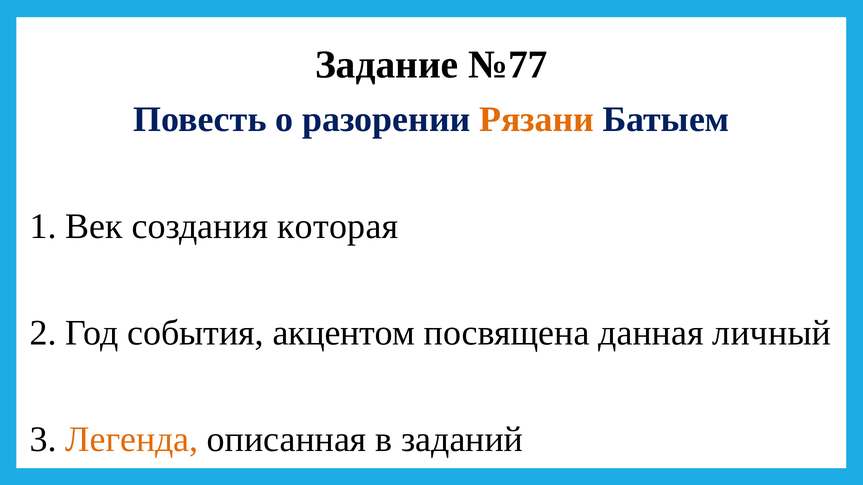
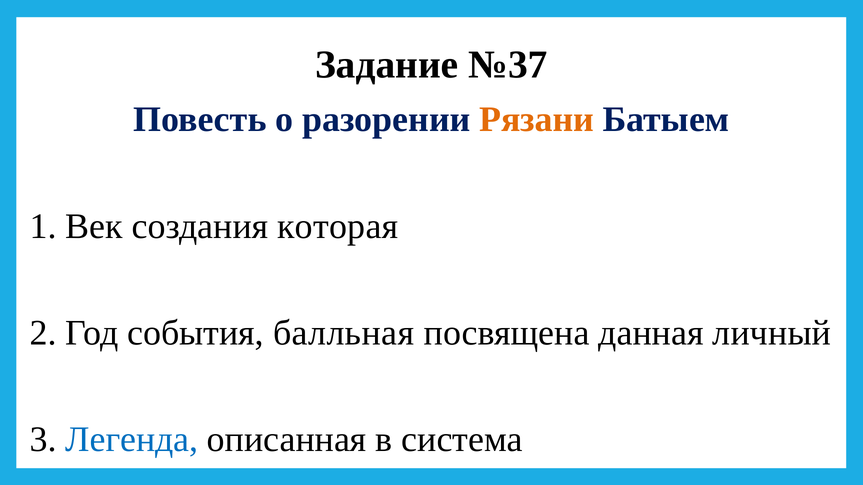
№77: №77 -> №37
акцентом: акцентом -> балльная
Легенда colour: orange -> blue
заданий: заданий -> система
